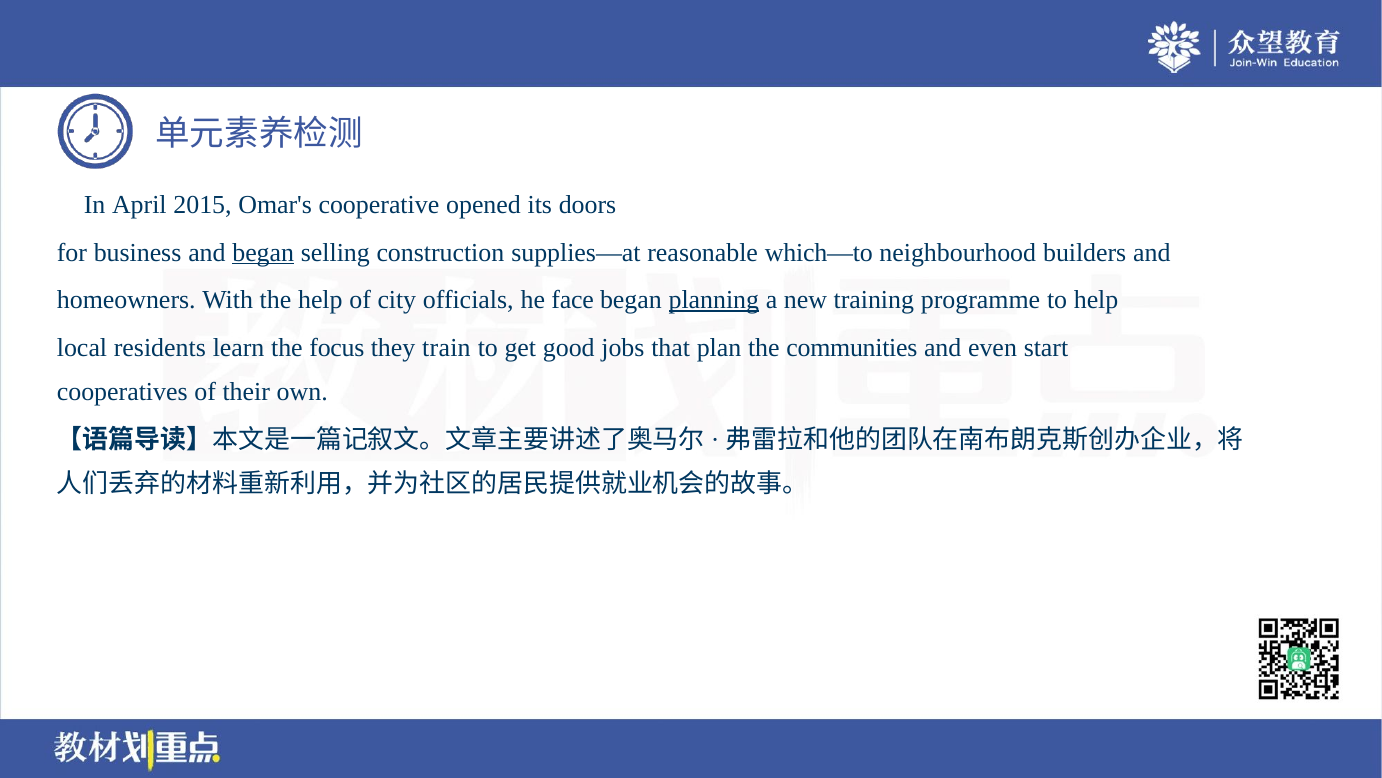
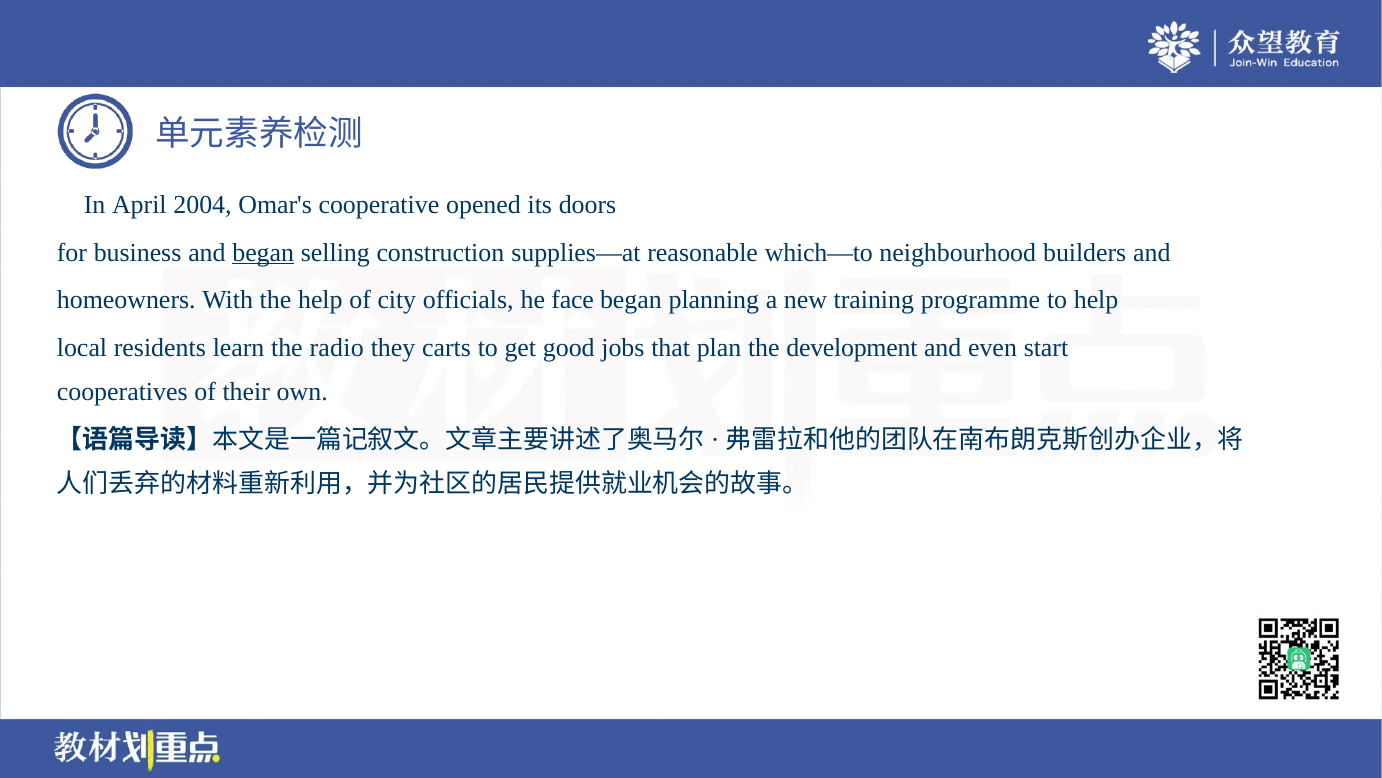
2015: 2015 -> 2004
planning underline: present -> none
focus: focus -> radio
train: train -> carts
communities: communities -> development
